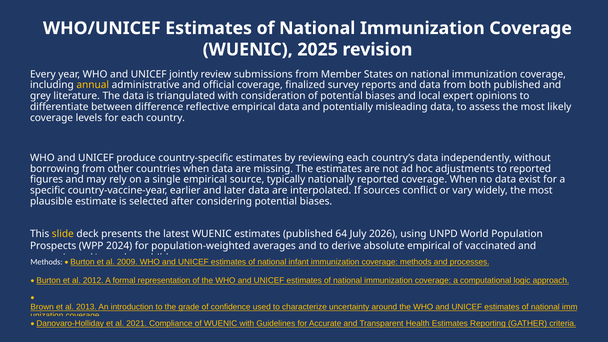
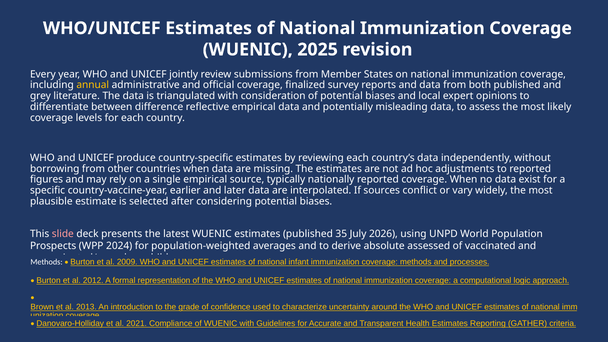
slide colour: yellow -> pink
64: 64 -> 35
absolute empirical: empirical -> assessed
